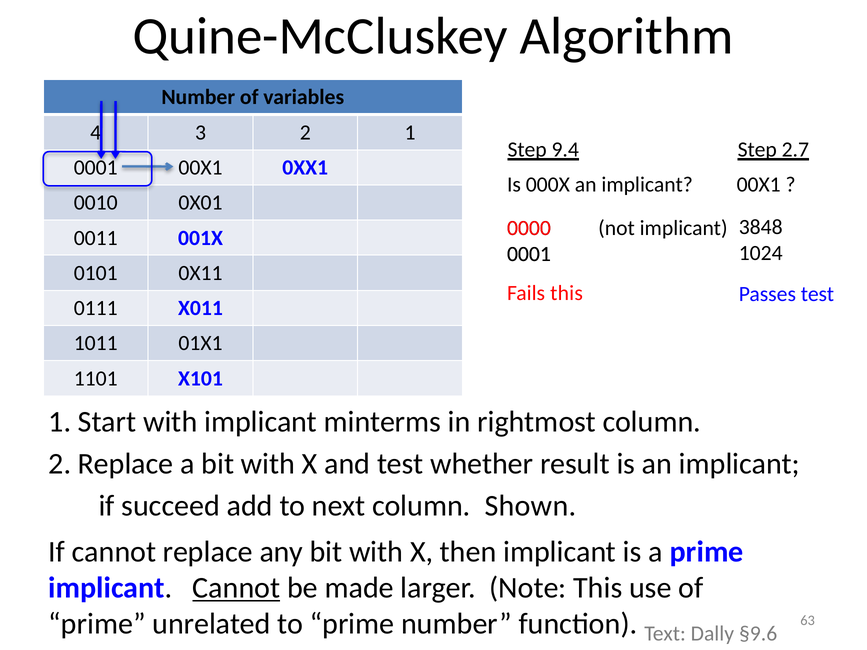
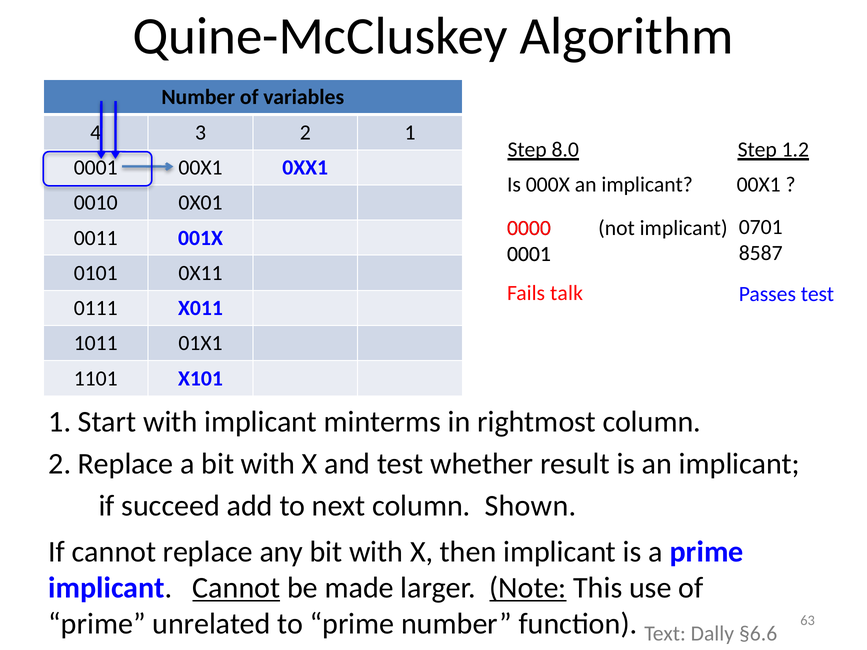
9.4: 9.4 -> 8.0
2.7: 2.7 -> 1.2
3848: 3848 -> 0701
1024: 1024 -> 8587
Fails this: this -> talk
Note underline: none -> present
§9.6: §9.6 -> §6.6
